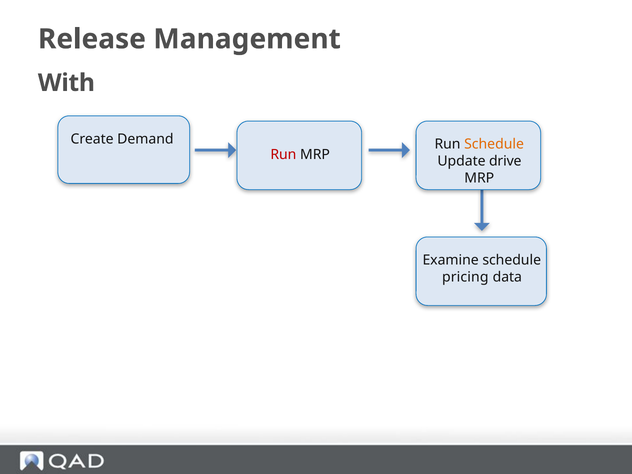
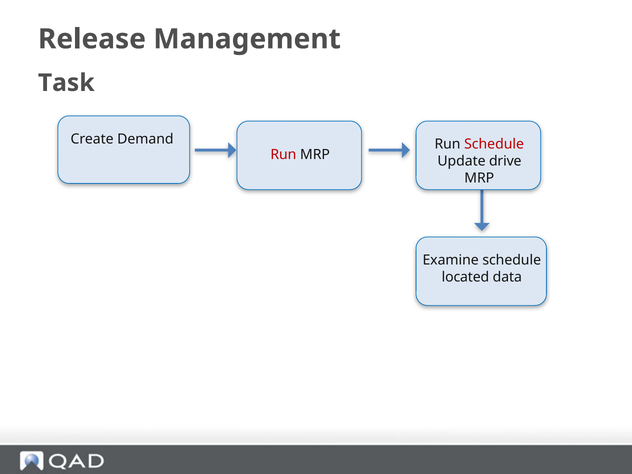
With: With -> Task
Schedule at (494, 144) colour: orange -> red
pricing: pricing -> located
